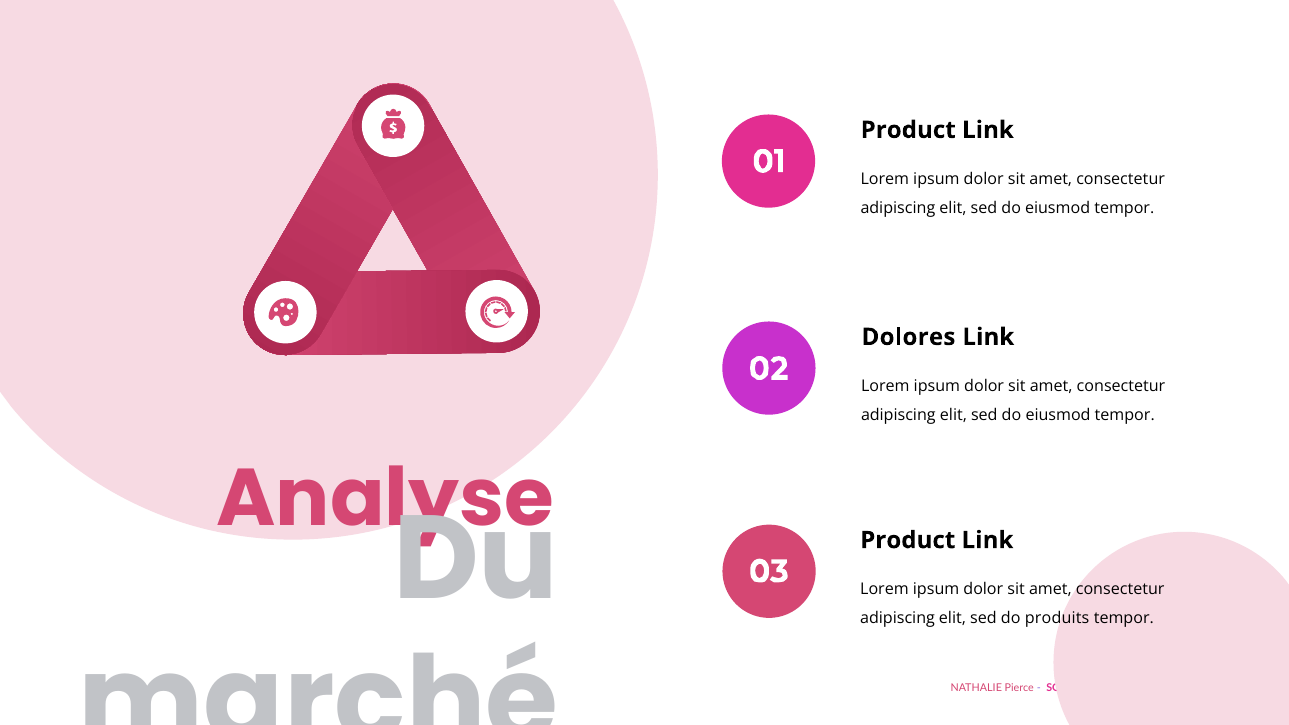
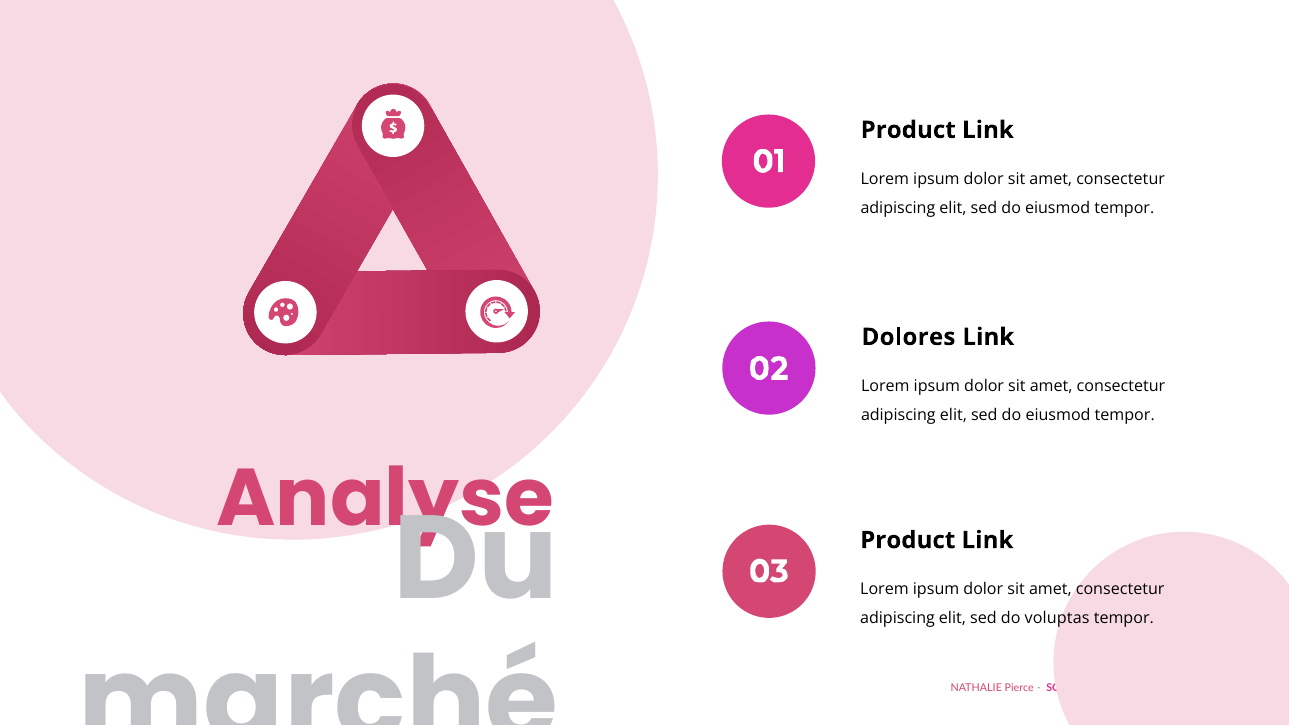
produits: produits -> voluptas
